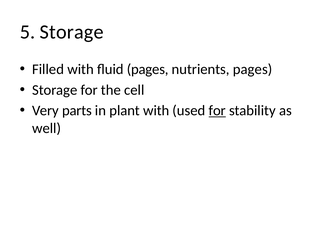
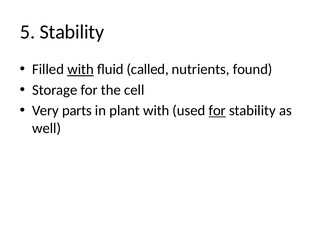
5 Storage: Storage -> Stability
with at (81, 69) underline: none -> present
fluid pages: pages -> called
nutrients pages: pages -> found
